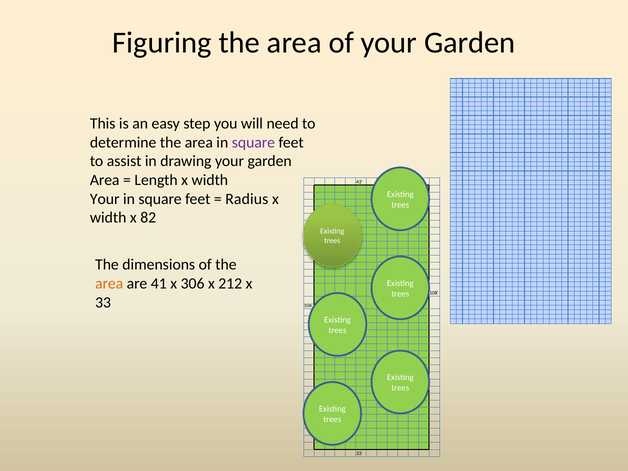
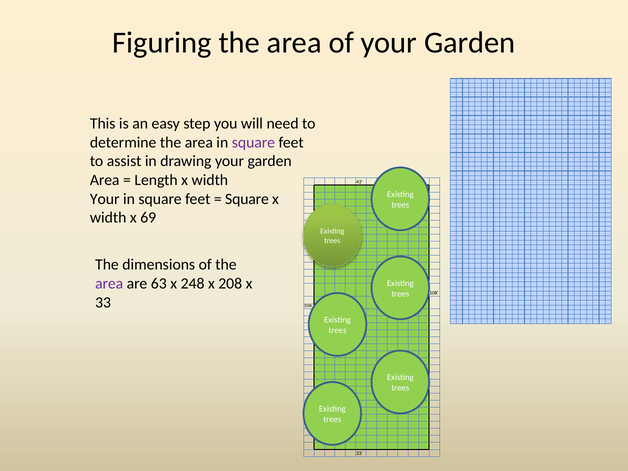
Radius at (247, 199): Radius -> Square
82: 82 -> 69
area at (109, 284) colour: orange -> purple
41: 41 -> 63
306: 306 -> 248
212: 212 -> 208
